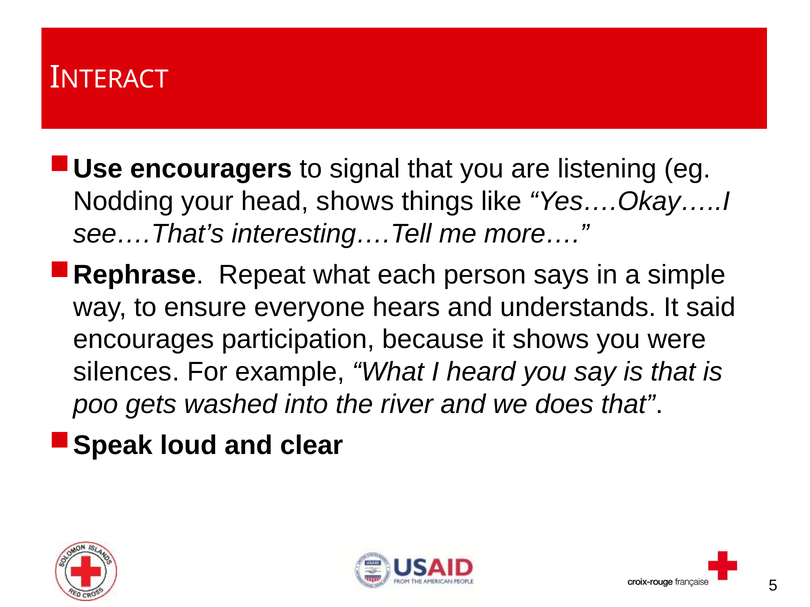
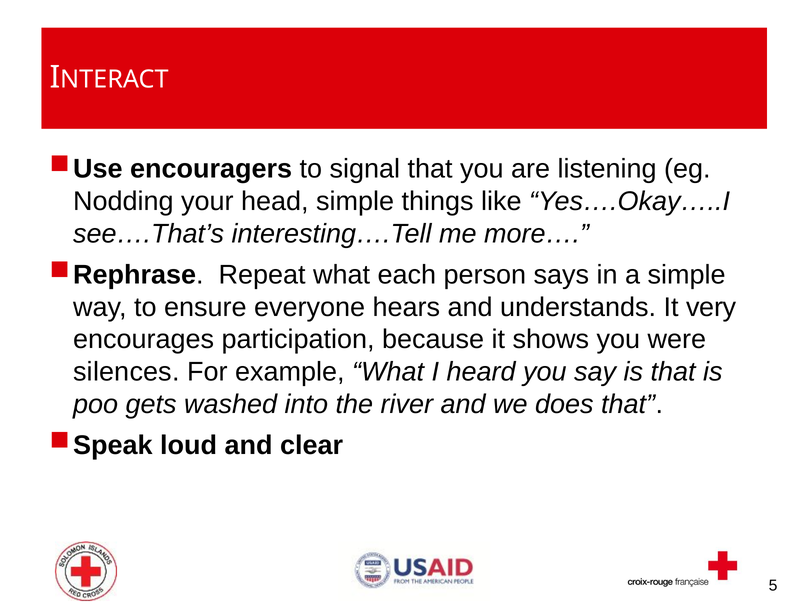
head shows: shows -> simple
said: said -> very
